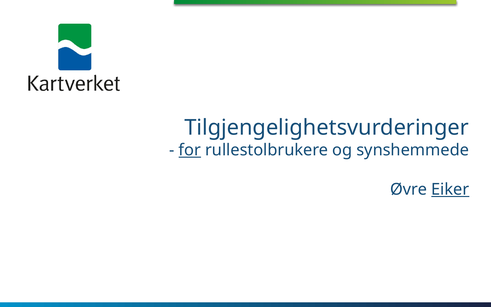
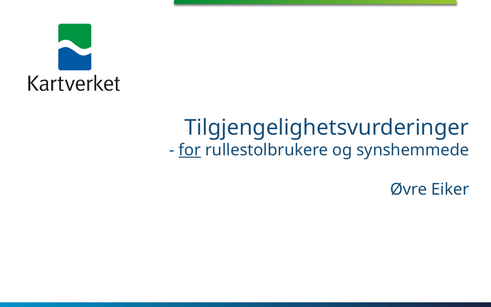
Eiker underline: present -> none
